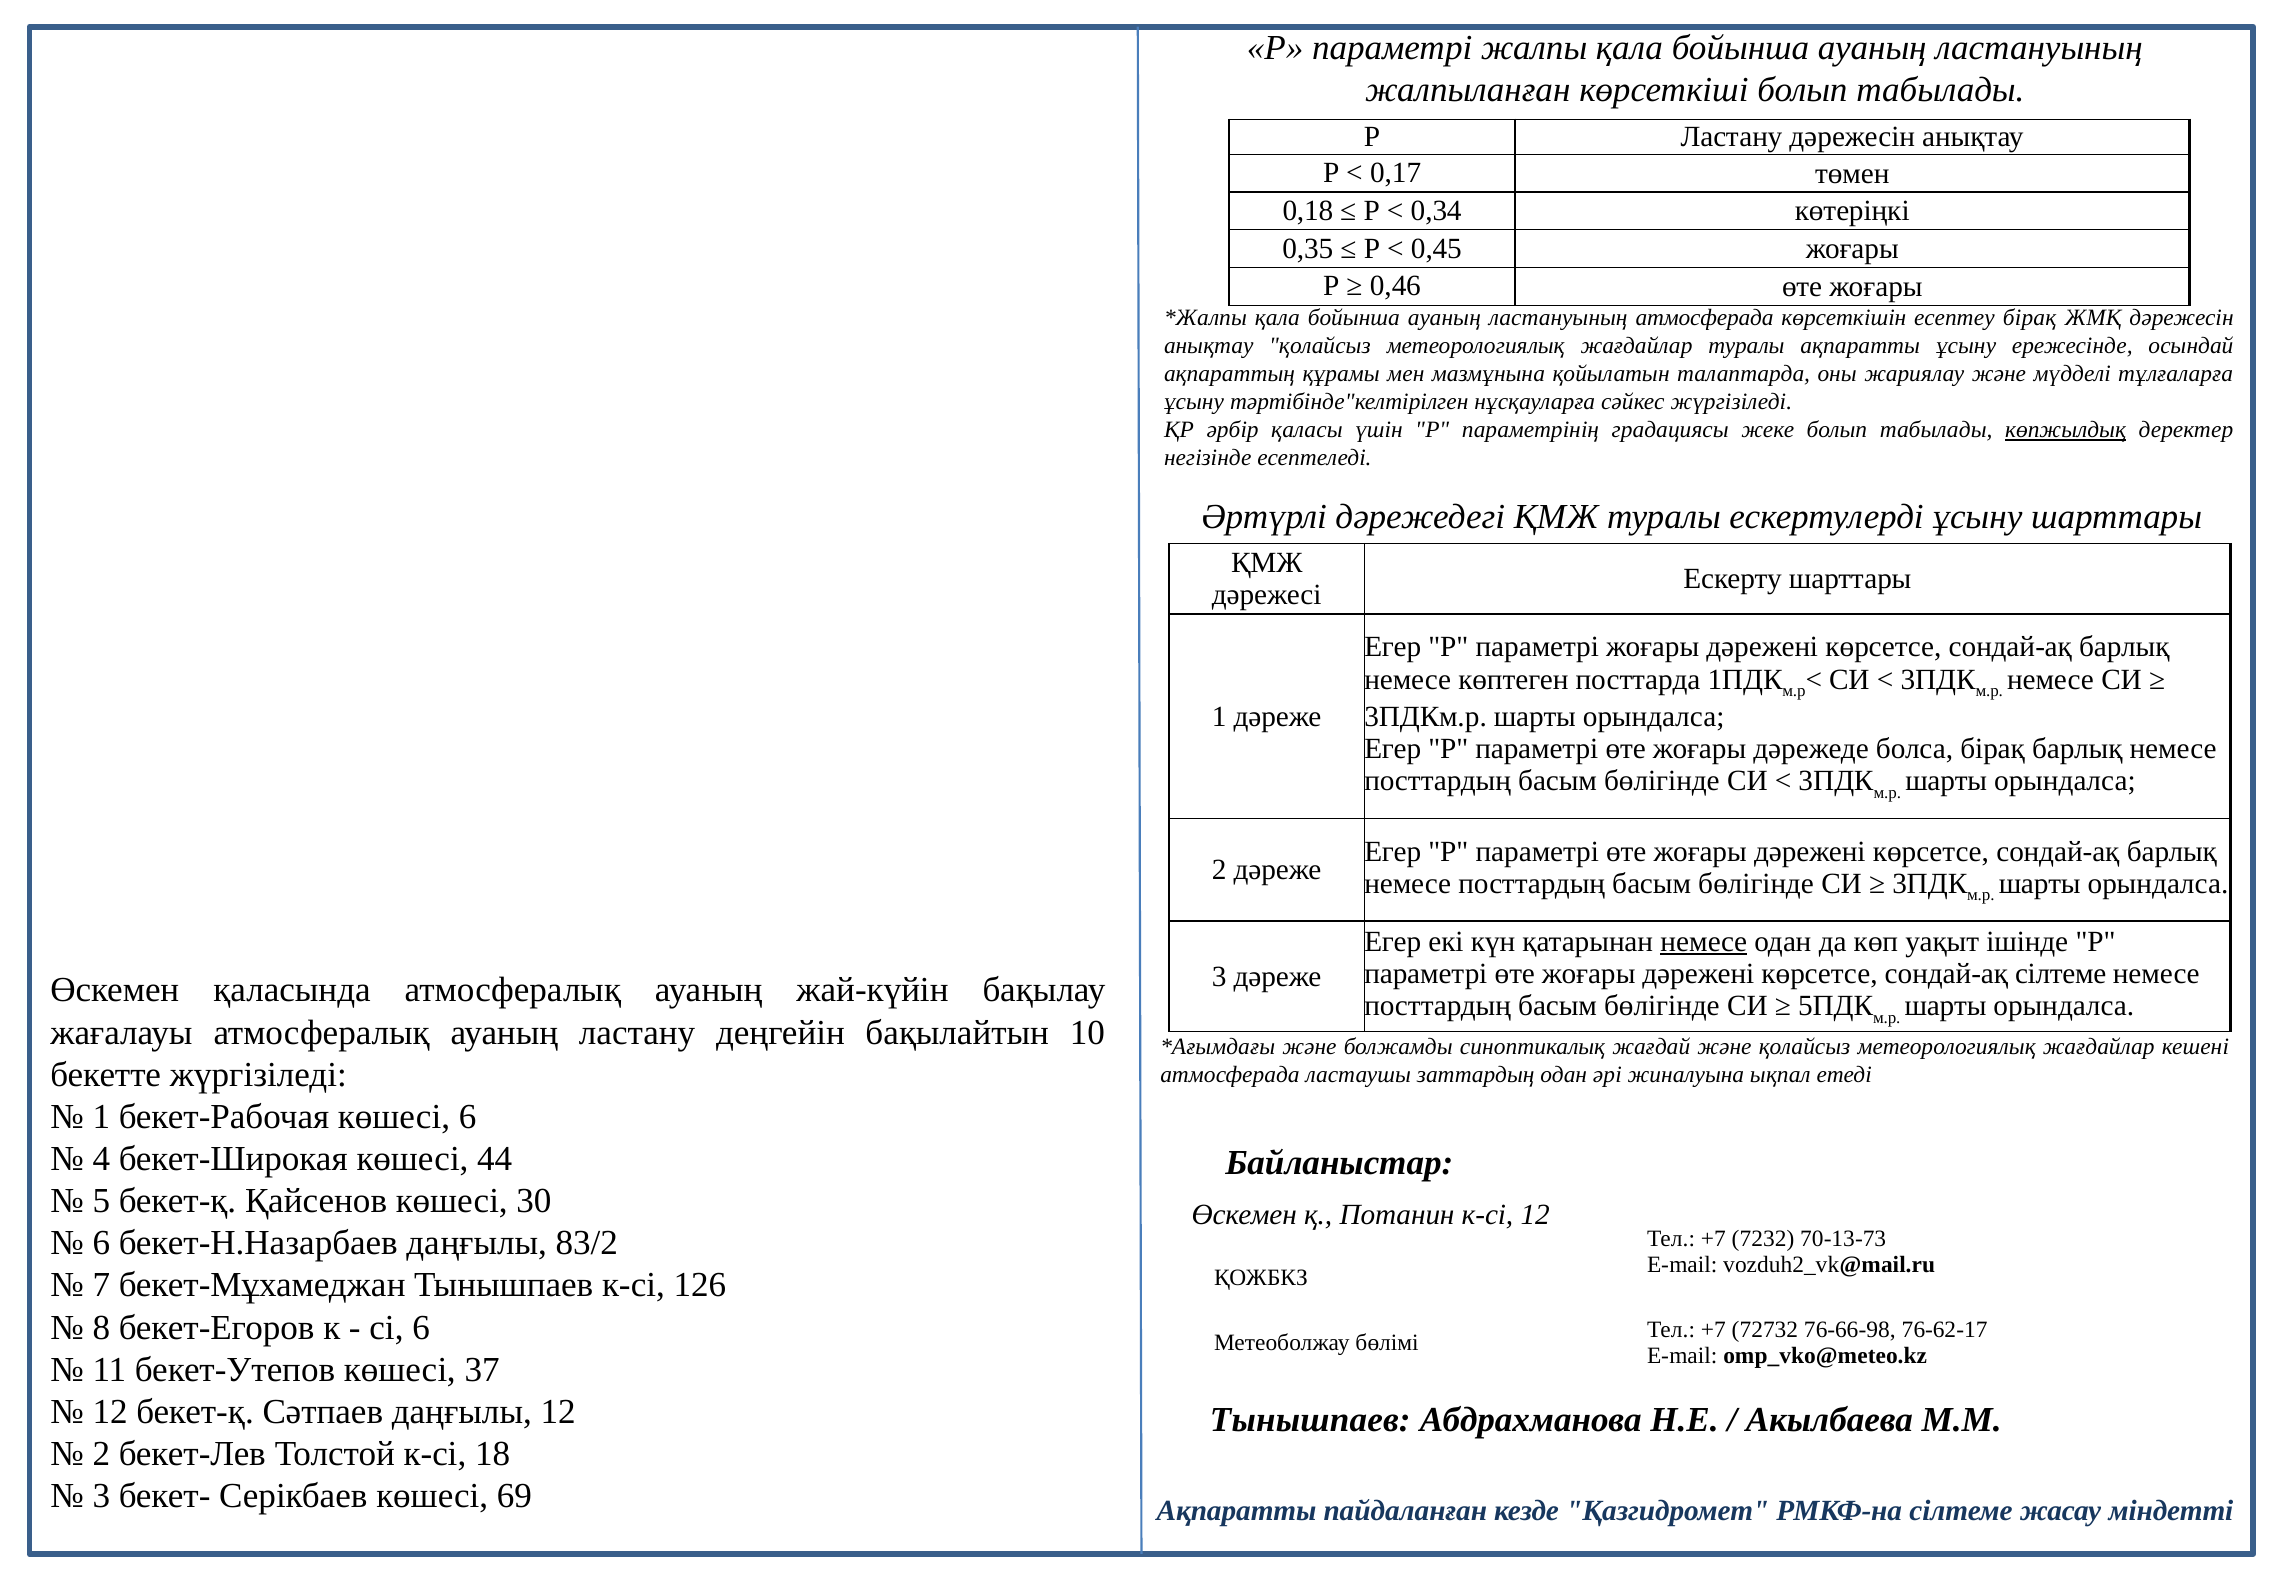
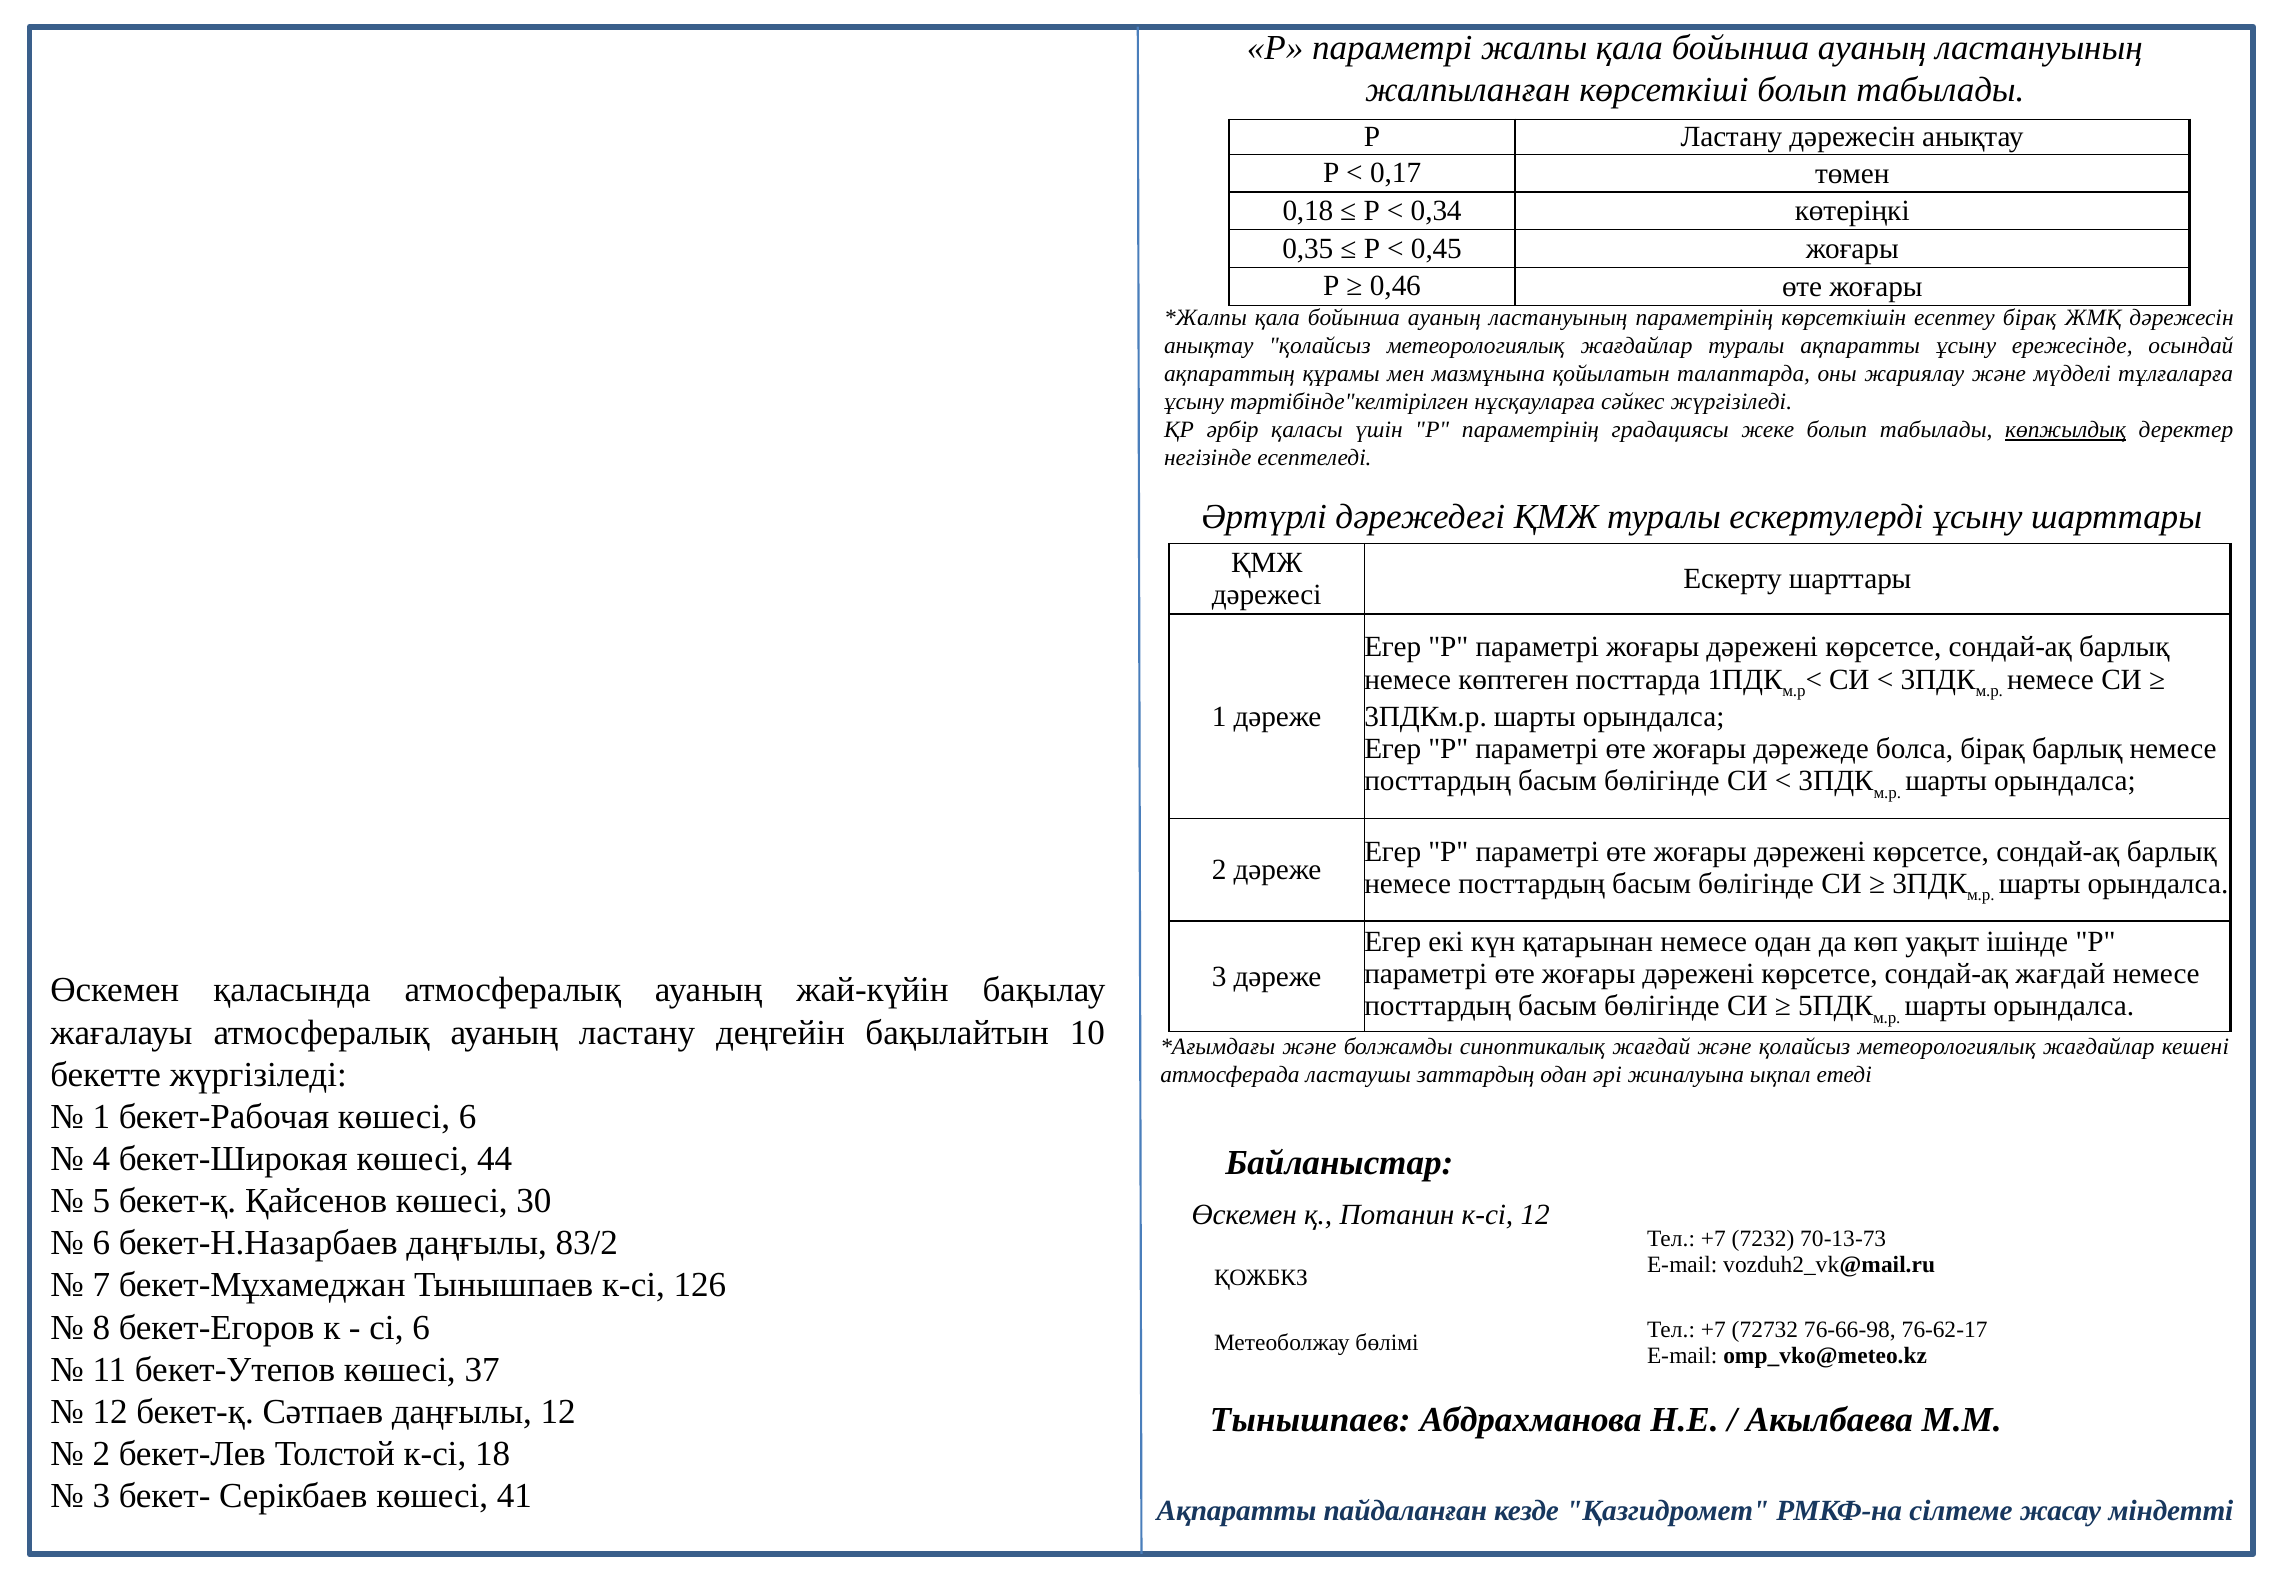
ластануының атмосферада: атмосферада -> параметрінің
немесе at (1704, 941) underline: present -> none
сондай-ақ сілтеме: сілтеме -> жағдай
69: 69 -> 41
